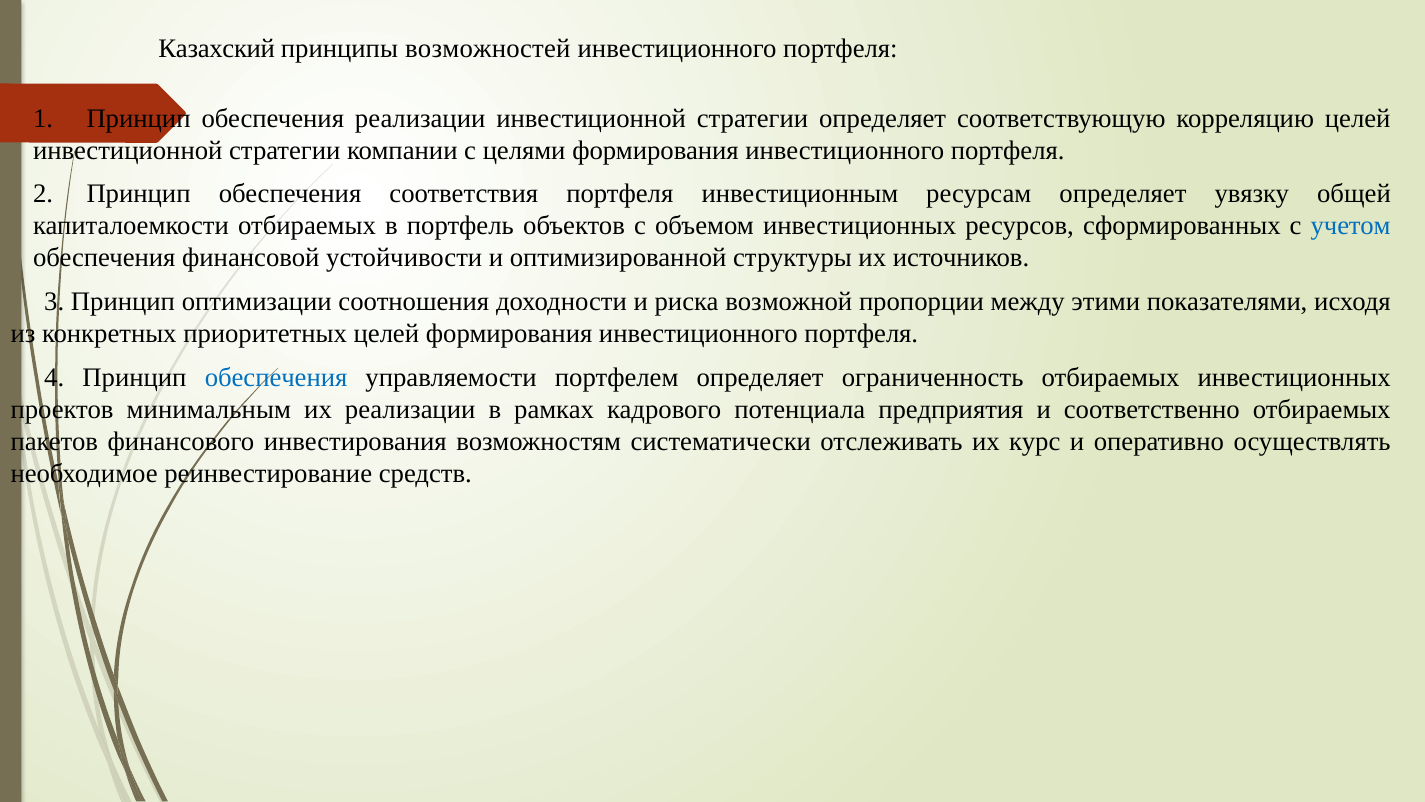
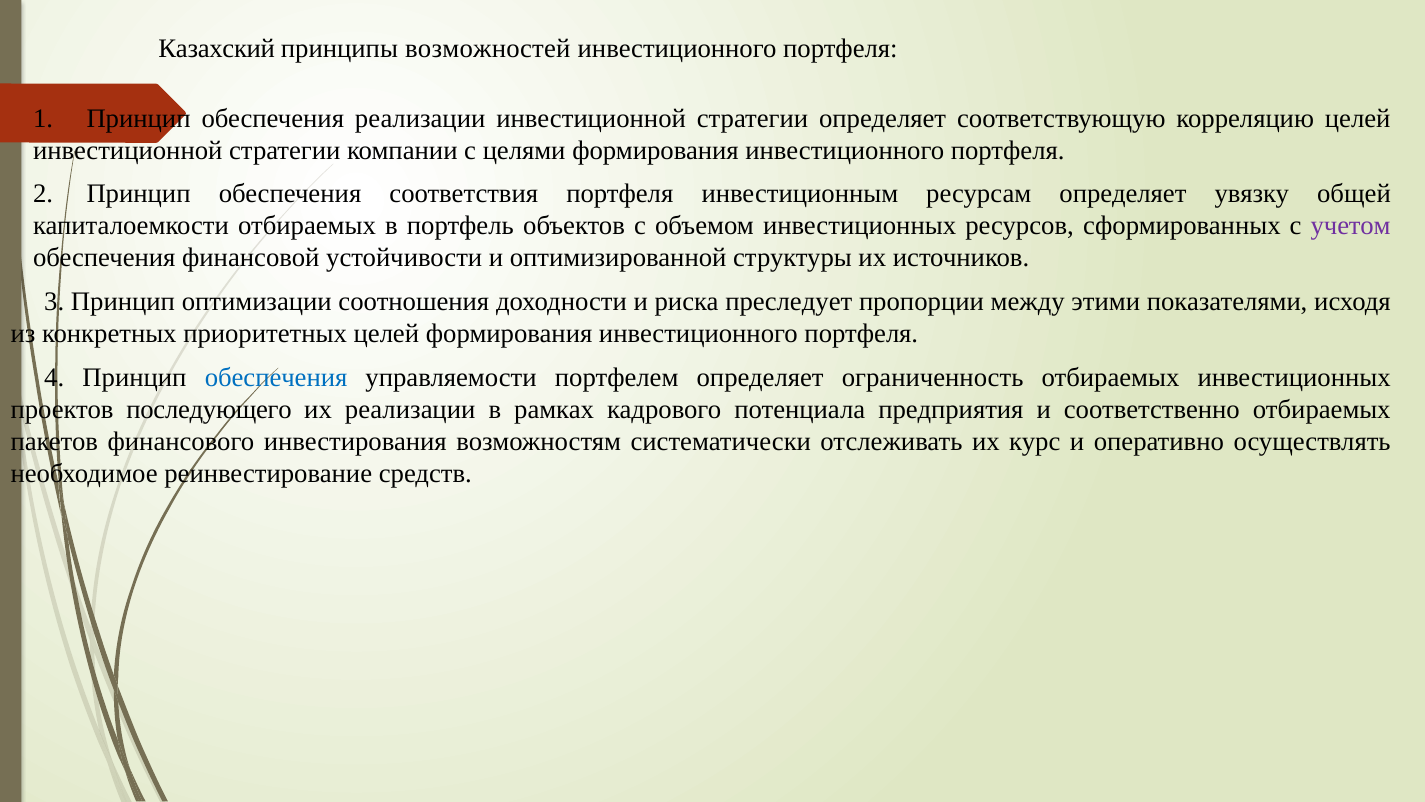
учетом colour: blue -> purple
возможной: возможной -> преследует
минимальным: минимальным -> последующего
